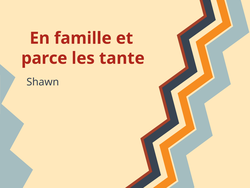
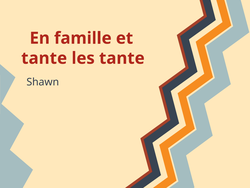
parce at (44, 58): parce -> tante
